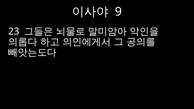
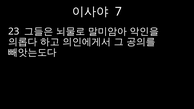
9: 9 -> 7
